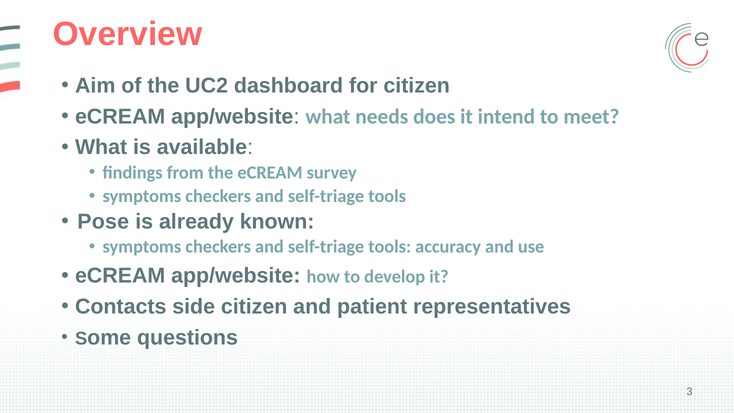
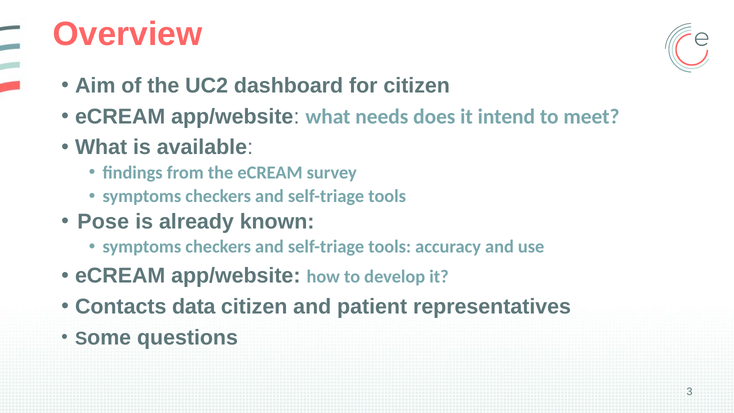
side: side -> data
